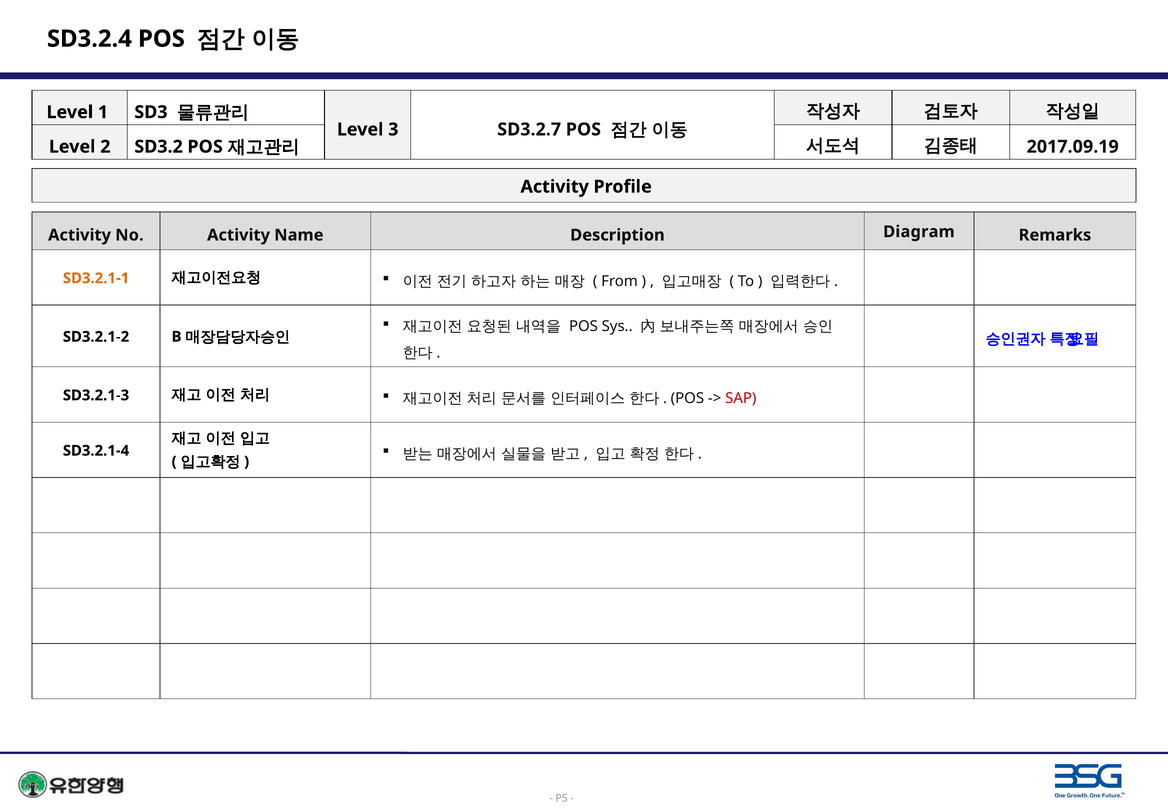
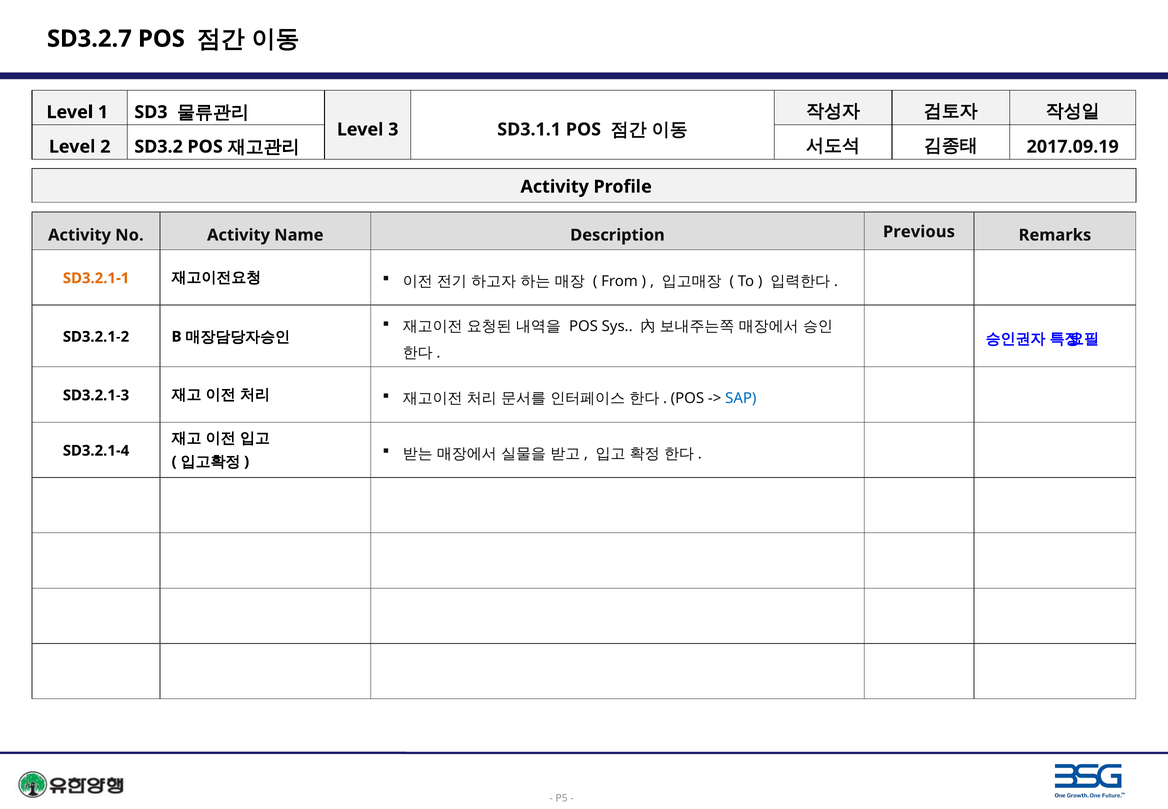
SD3.2.4: SD3.2.4 -> SD3.2.7
SD3.2.7: SD3.2.7 -> SD3.1.1
Diagram: Diagram -> Previous
SAP colour: red -> blue
